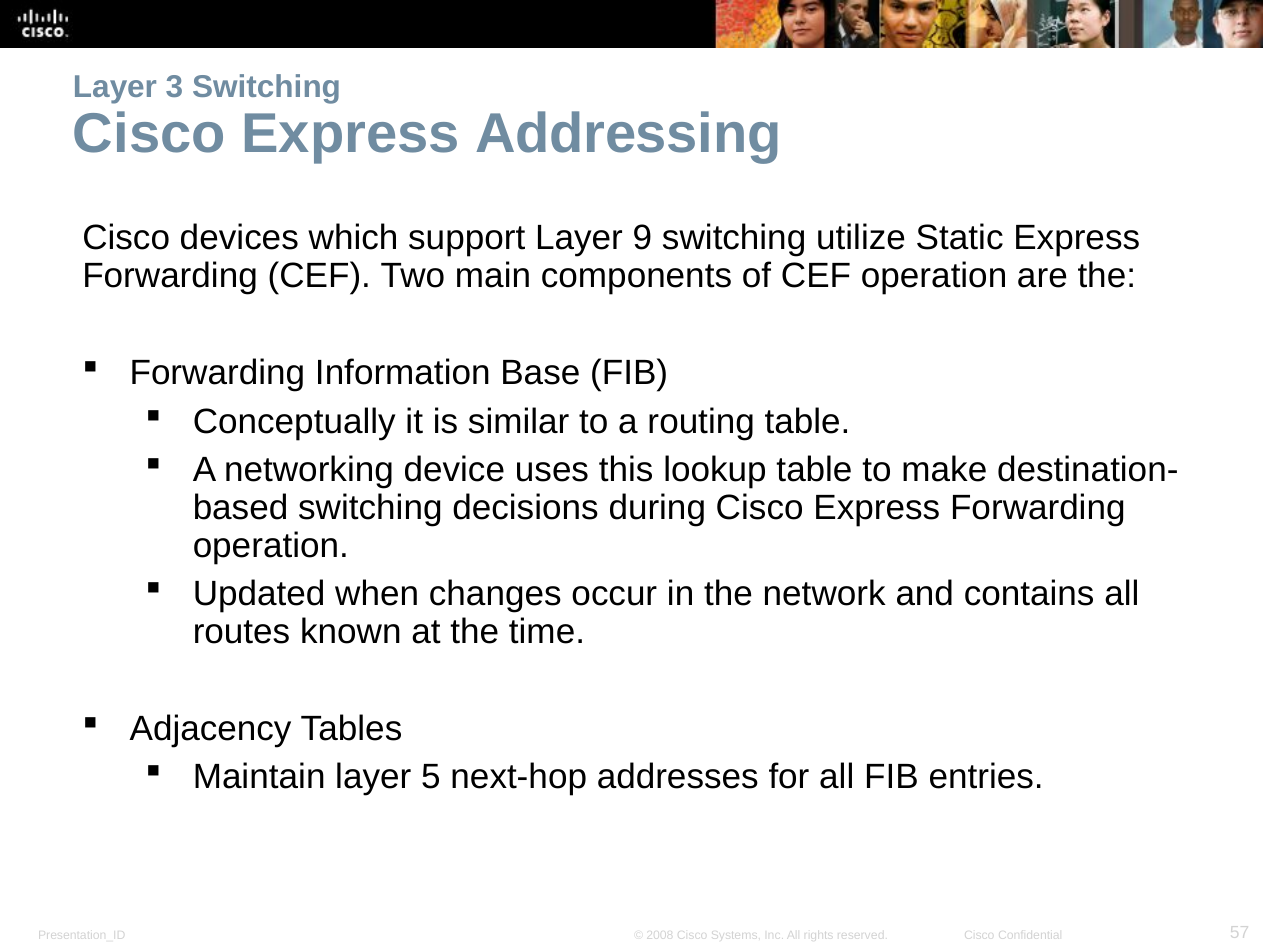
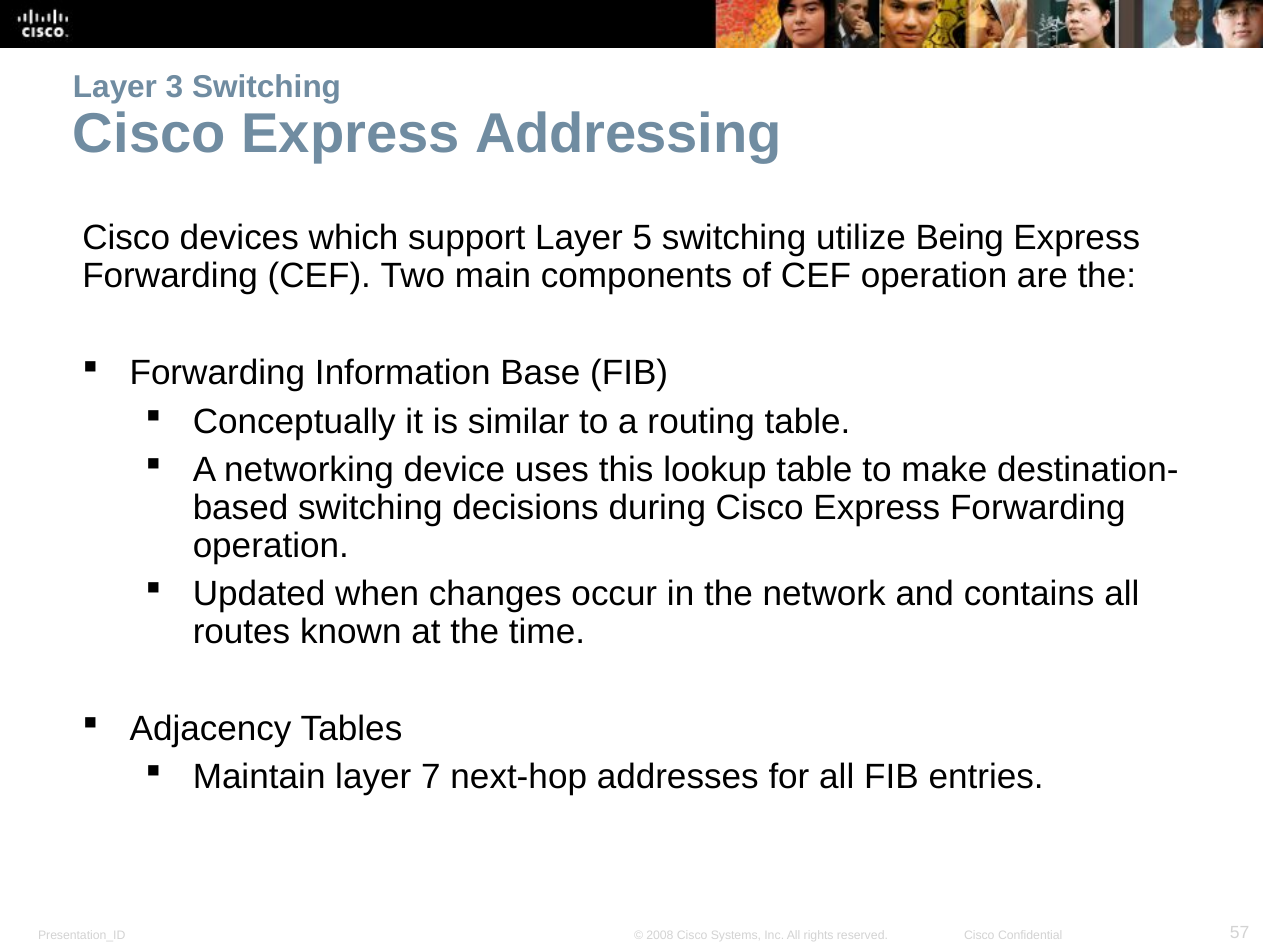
9: 9 -> 5
Static: Static -> Being
5: 5 -> 7
